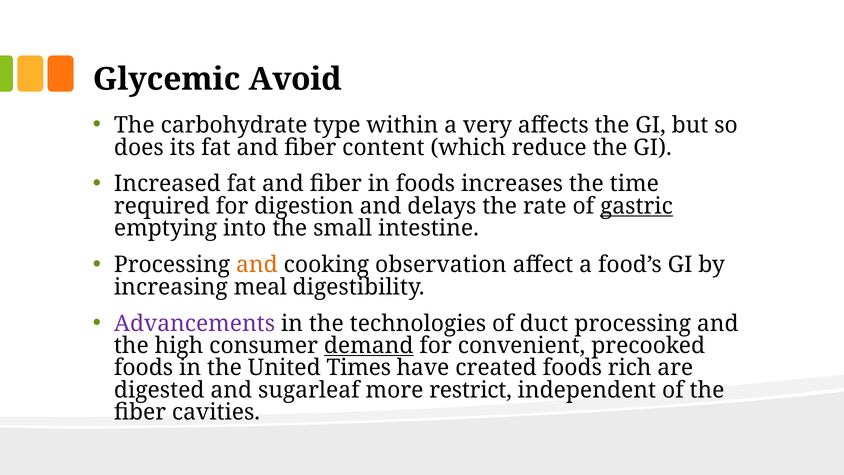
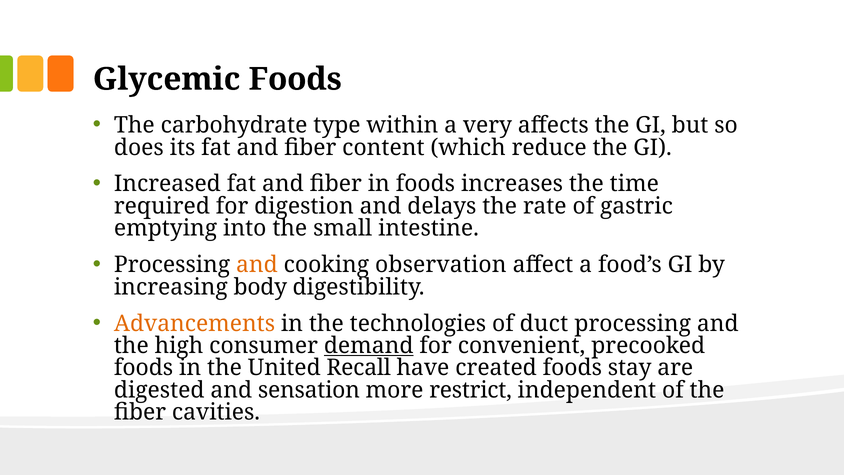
Glycemic Avoid: Avoid -> Foods
gastric underline: present -> none
meal: meal -> body
Advancements colour: purple -> orange
Times: Times -> Recall
rich: rich -> stay
sugarleaf: sugarleaf -> sensation
